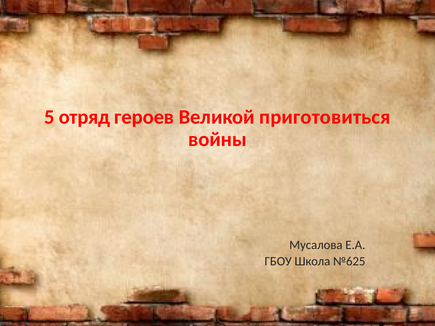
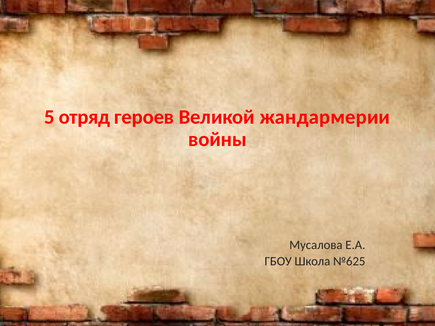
приготовиться: приготовиться -> жандармерии
